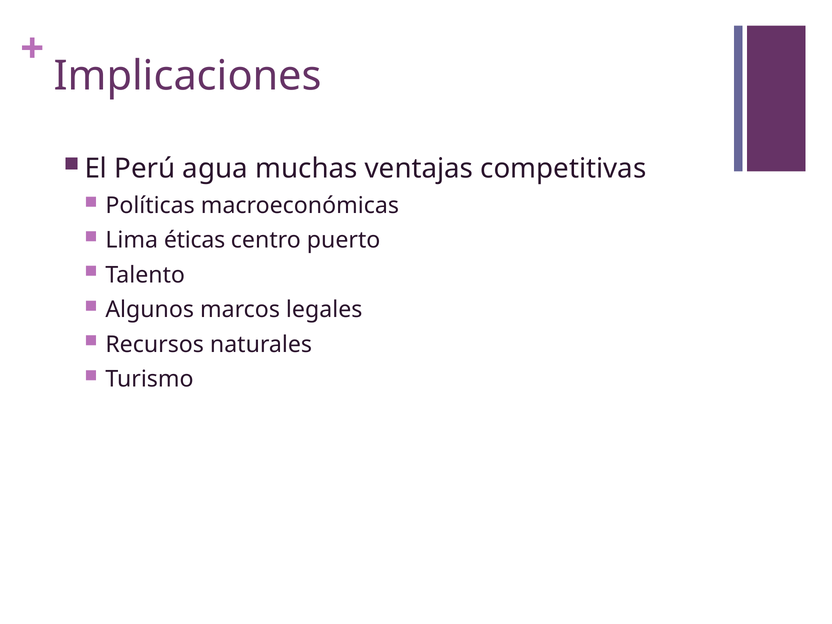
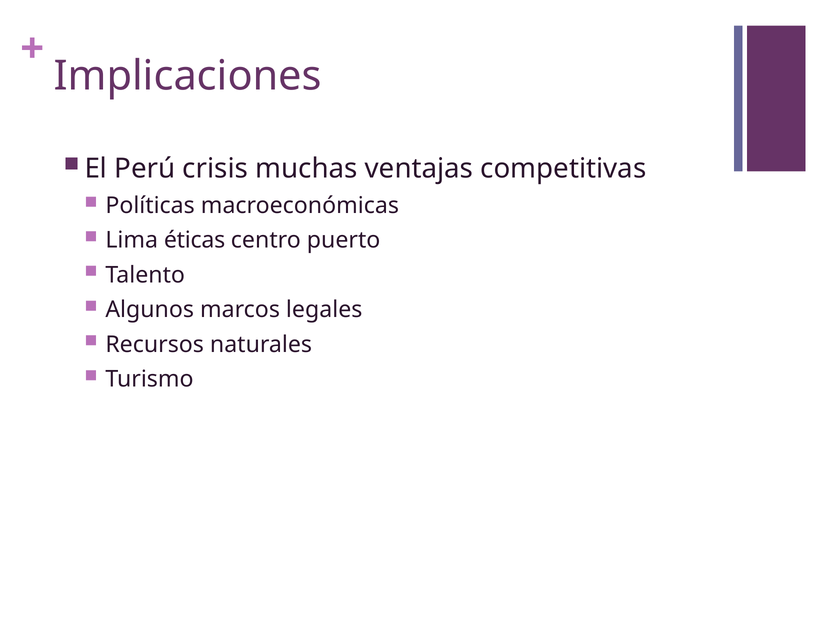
agua: agua -> crisis
